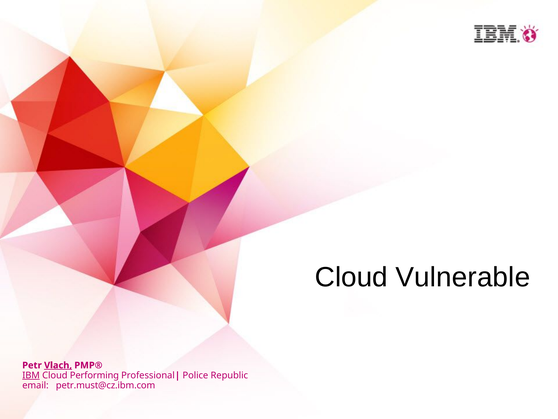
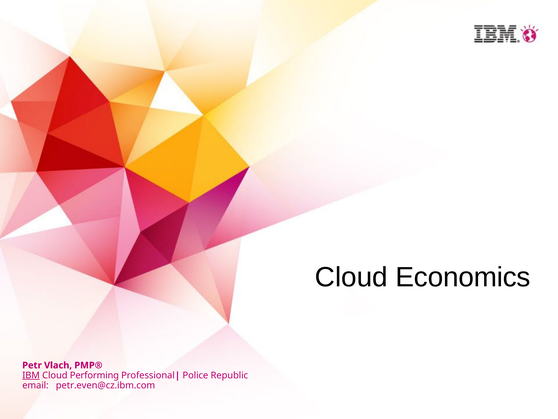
Vulnerable: Vulnerable -> Economics
Vlach underline: present -> none
petr.must@cz.ibm.com: petr.must@cz.ibm.com -> petr.even@cz.ibm.com
